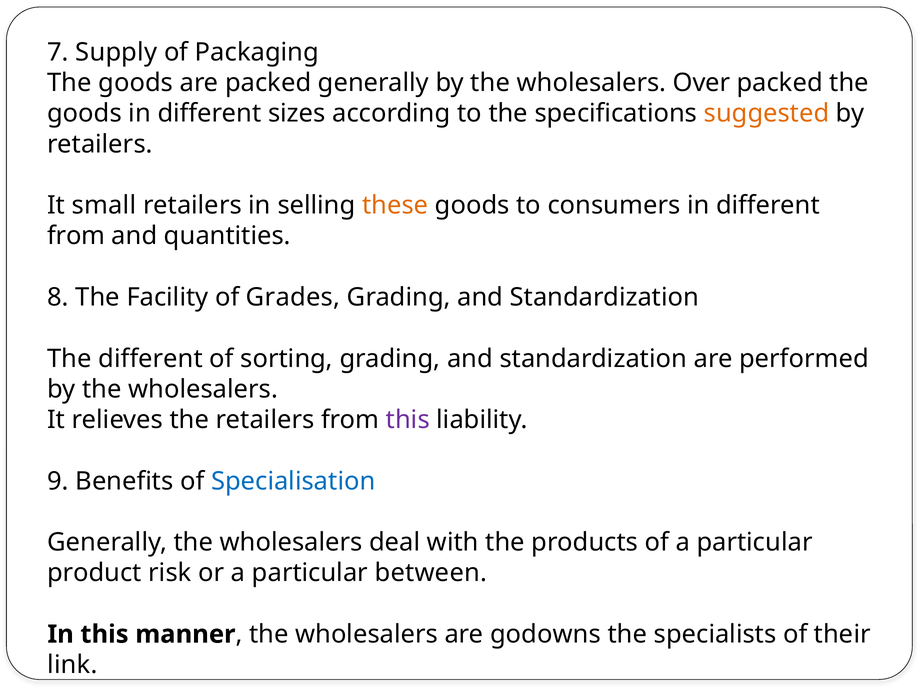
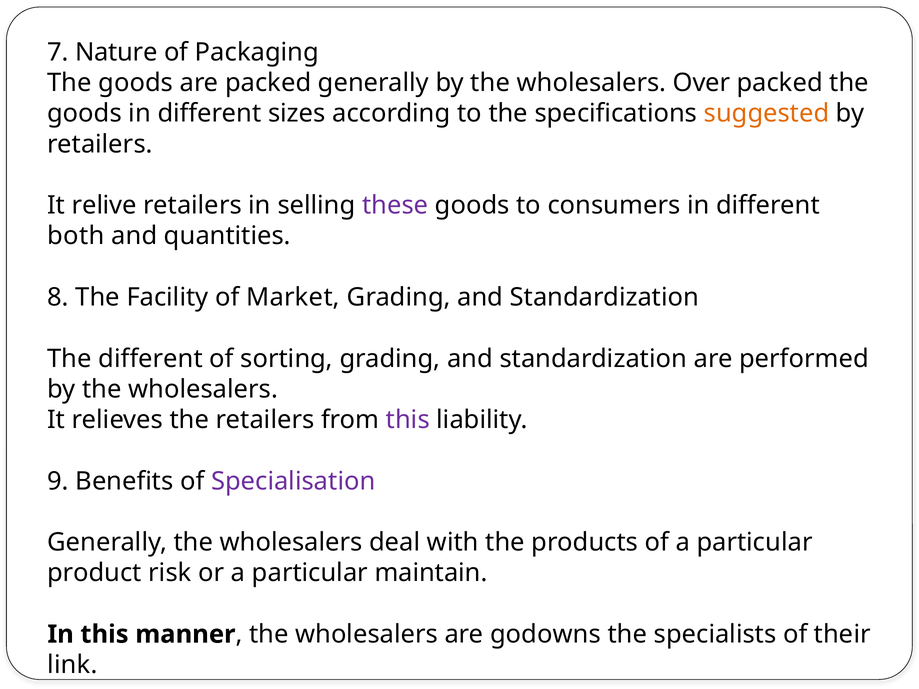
Supply: Supply -> Nature
small: small -> relive
these colour: orange -> purple
from at (76, 236): from -> both
Grades: Grades -> Market
Specialisation colour: blue -> purple
between: between -> maintain
